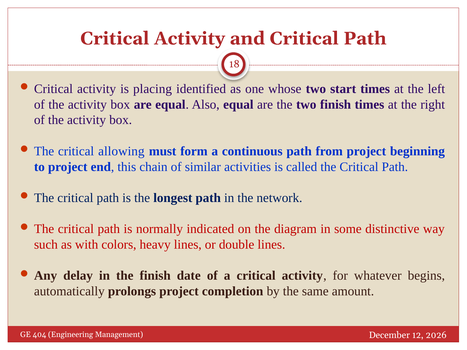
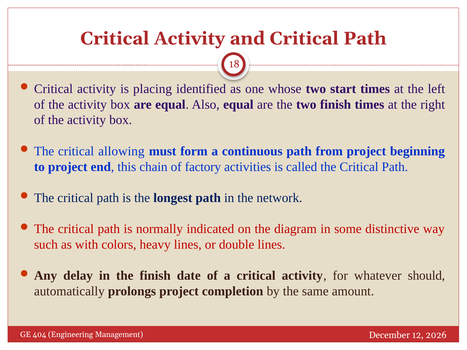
similar: similar -> factory
begins: begins -> should
